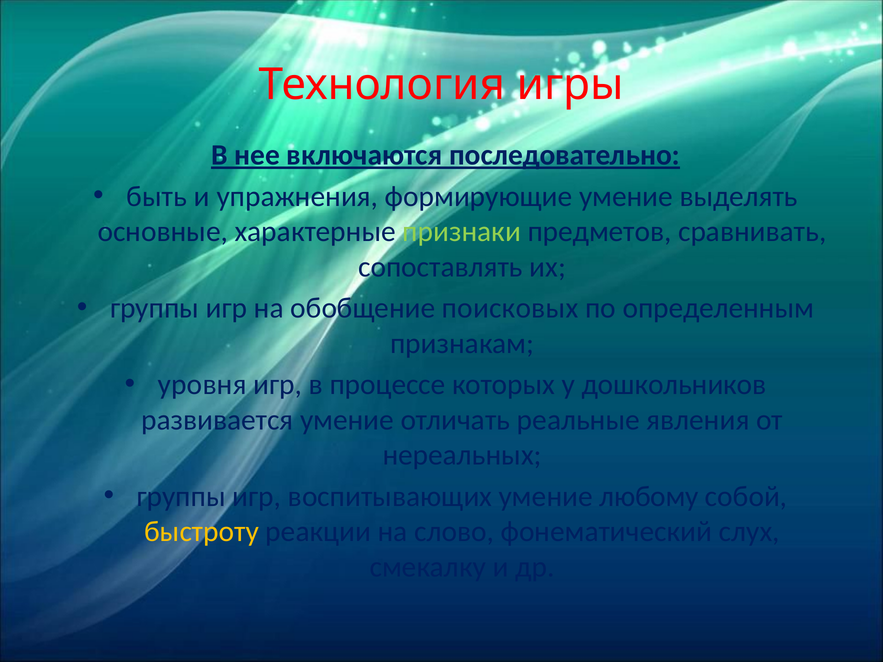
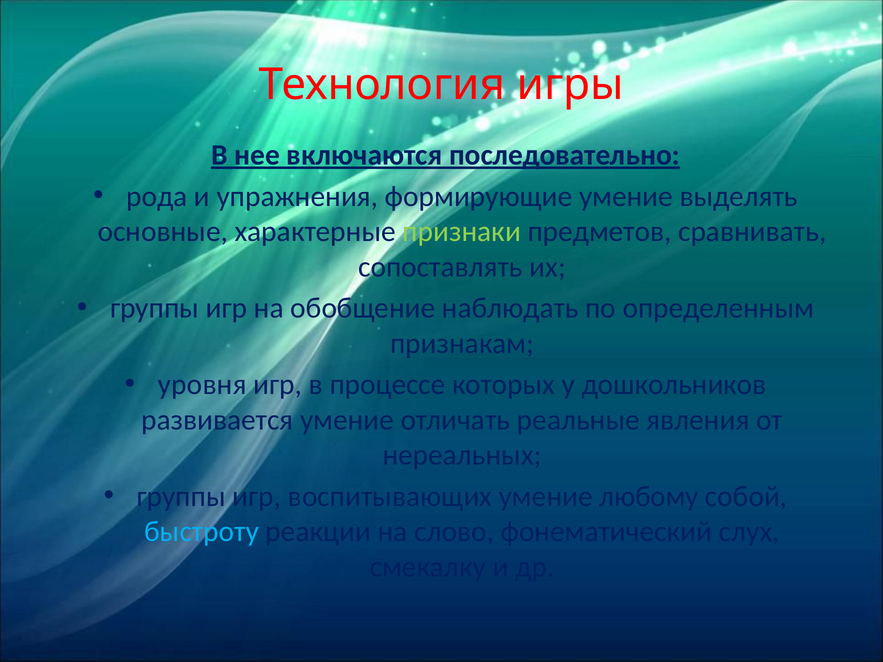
быть: быть -> рода
поисковых: поисковых -> наблюдать
быстроту colour: yellow -> light blue
